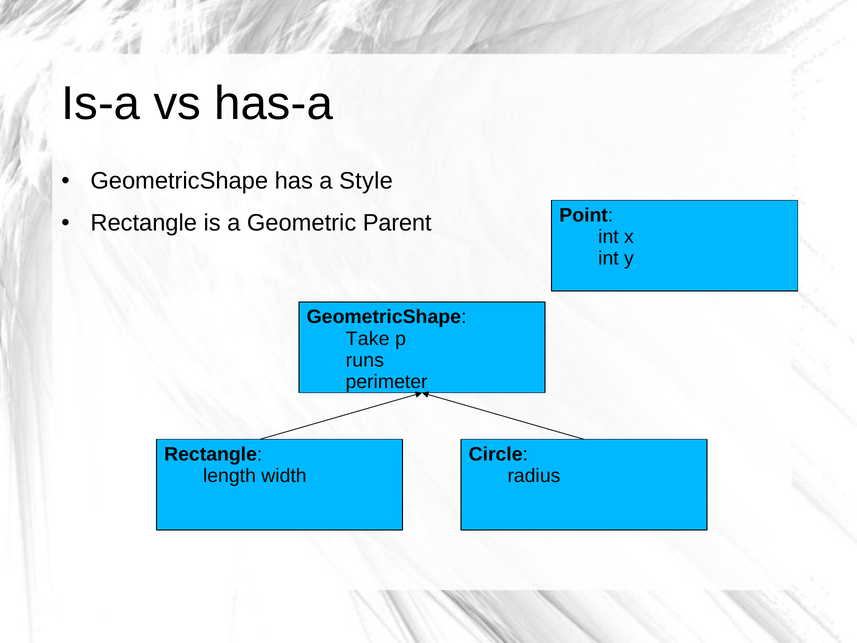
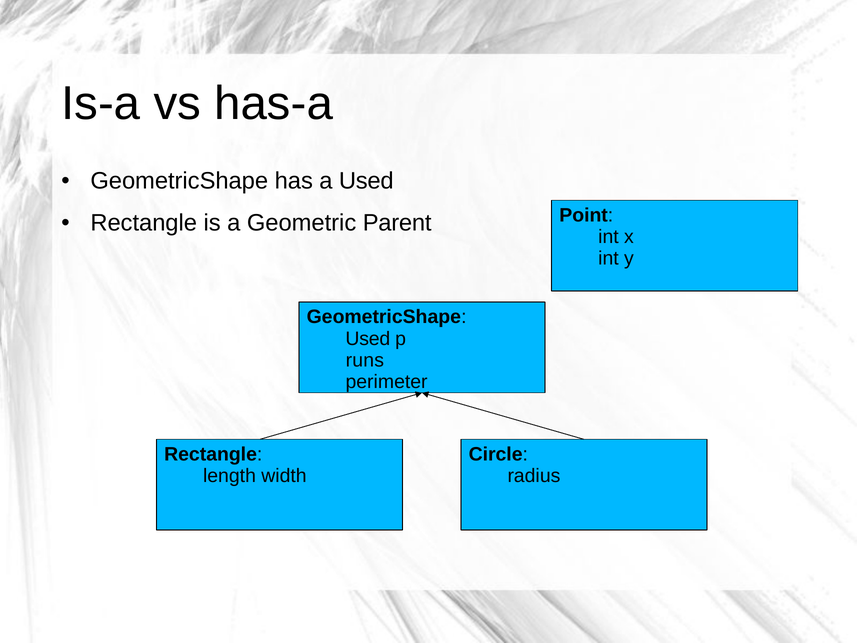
a Style: Style -> Used
Take at (368, 338): Take -> Used
